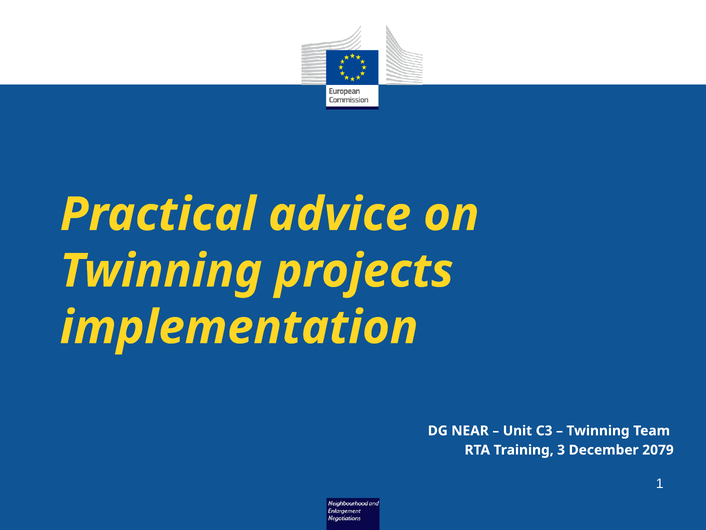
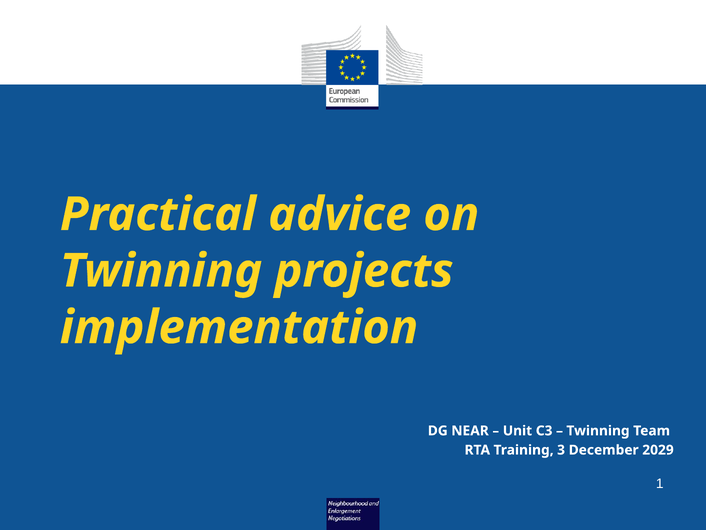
2079: 2079 -> 2029
